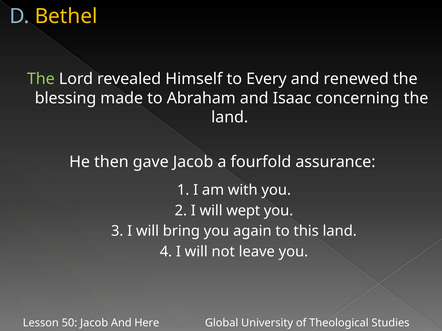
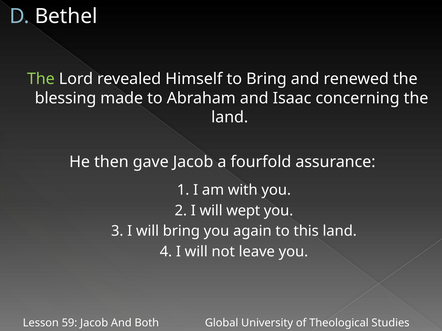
Bethel colour: yellow -> white
to Every: Every -> Bring
50: 50 -> 59
Here: Here -> Both
